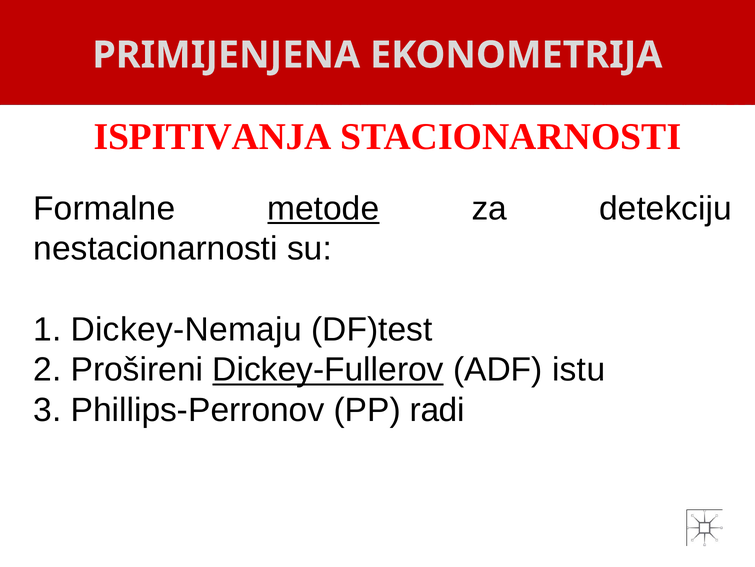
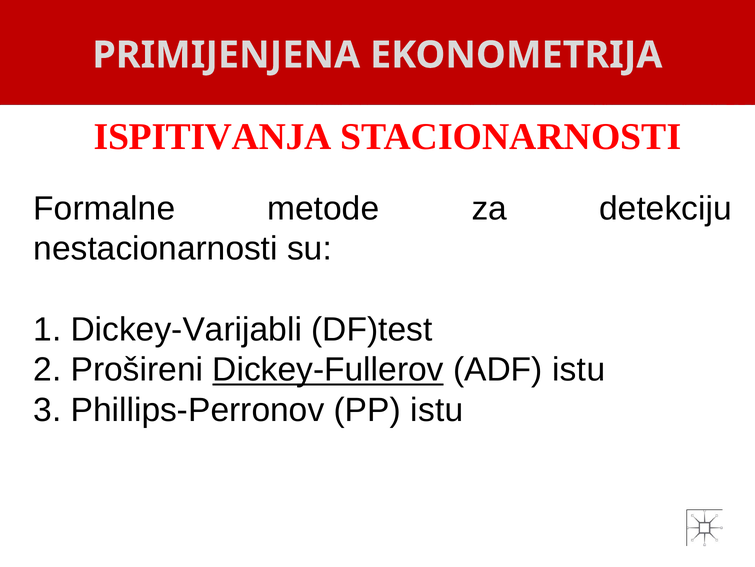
metode underline: present -> none
Dickey-Nemaju: Dickey-Nemaju -> Dickey-Varijabli
PP radi: radi -> istu
